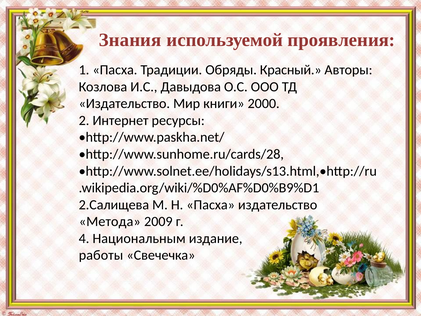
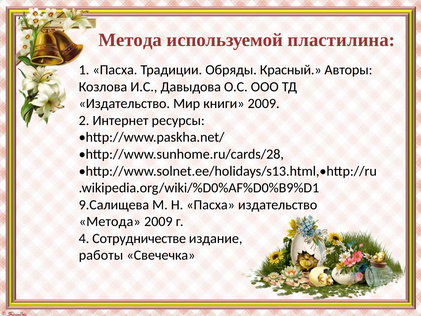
Знания at (130, 40): Знания -> Метода
проявления: проявления -> пластилина
книги 2000: 2000 -> 2009
2.Салищева: 2.Салищева -> 9.Салищева
Национальным: Национальным -> Сотрудничестве
